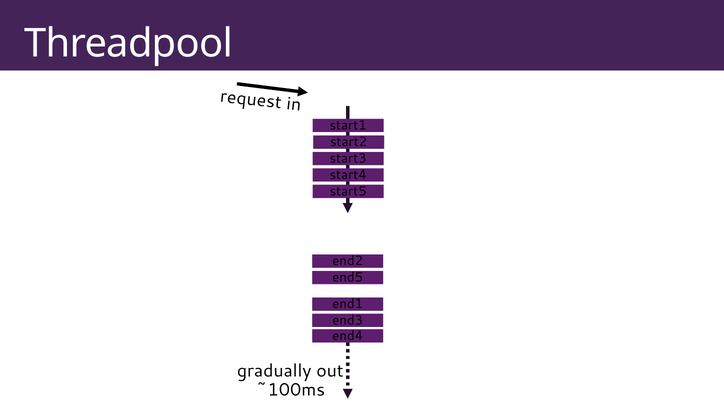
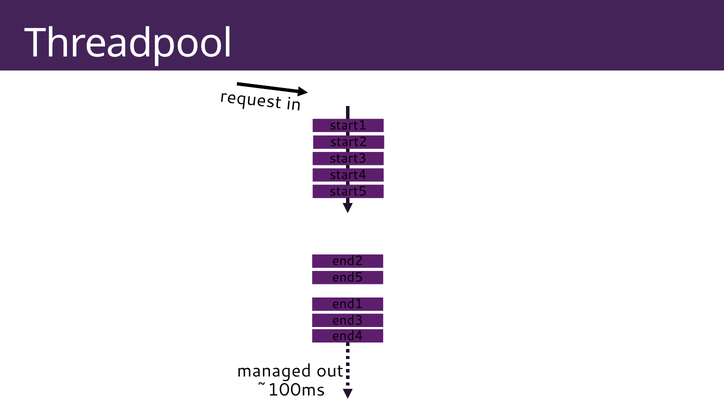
gradually: gradually -> managed
